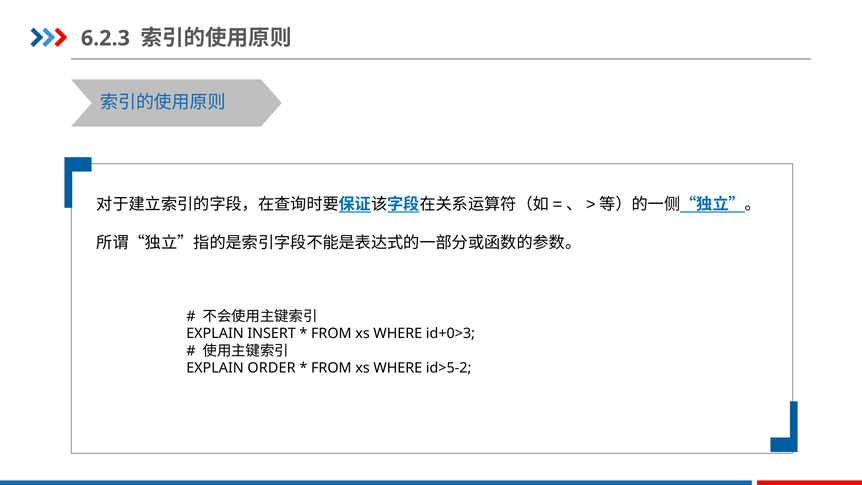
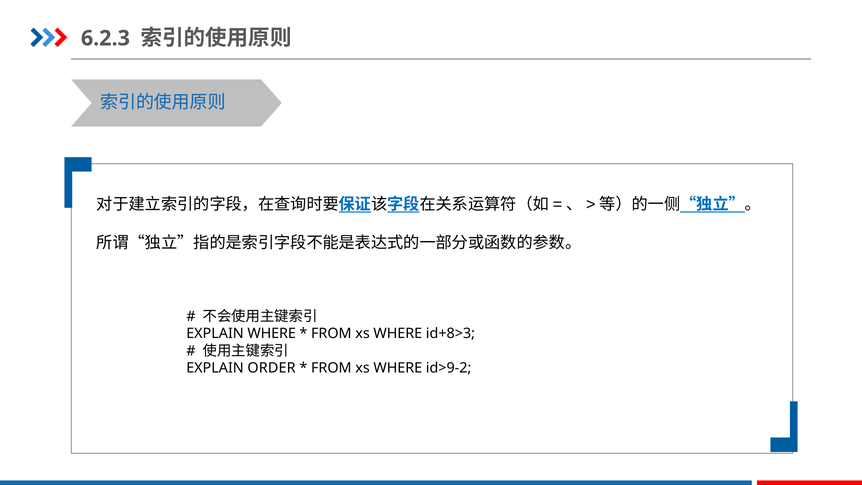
EXPLAIN INSERT: INSERT -> WHERE
id+0>3: id+0>3 -> id+8>3
id>5-2: id>5-2 -> id>9-2
